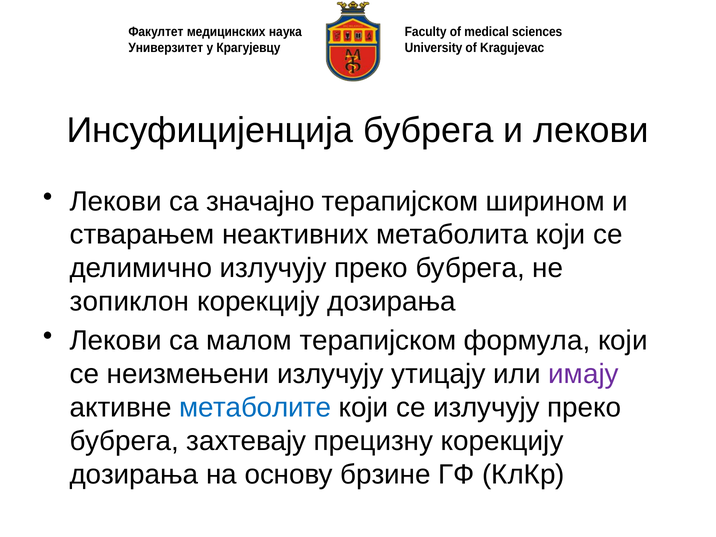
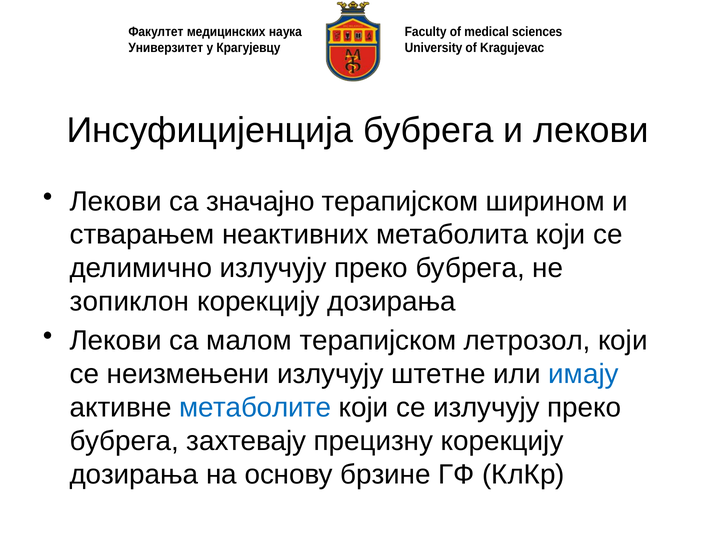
формула: формула -> летрозол
утицају: утицају -> штетне
имају colour: purple -> blue
